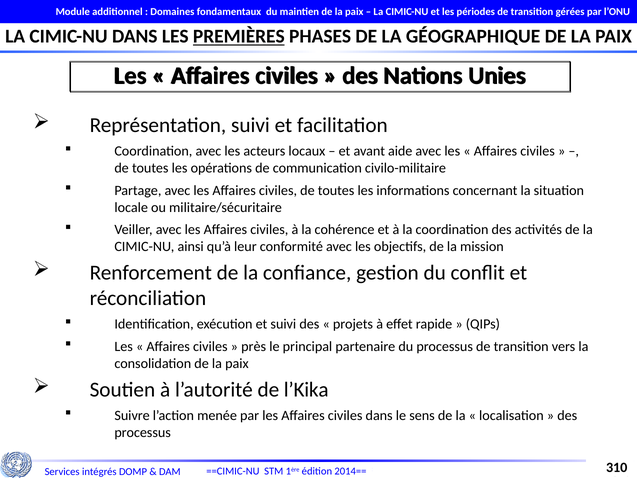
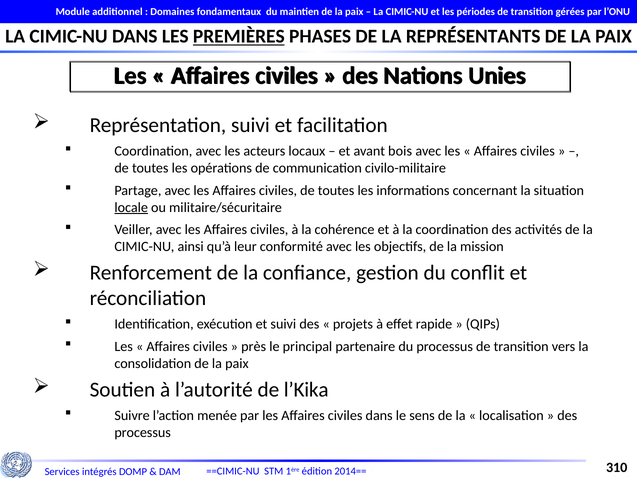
GÉOGRAPHIQUE: GÉOGRAPHIQUE -> REPRÉSENTANTS
aide: aide -> bois
locale underline: none -> present
